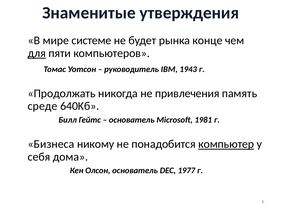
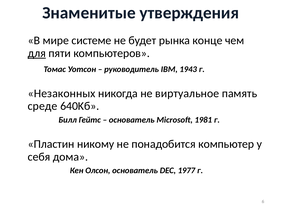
Продолжать: Продолжать -> Незаконных
привлечения: привлечения -> виртуальное
Бизнеса: Бизнеса -> Пластин
компьютер underline: present -> none
